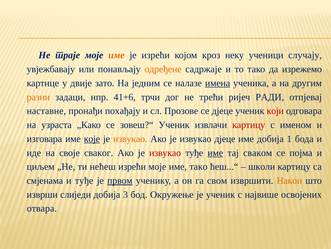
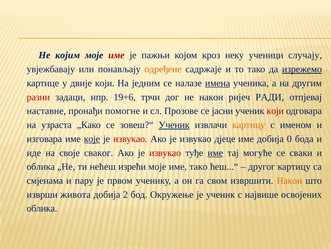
траје: траје -> којим
име at (116, 55) colour: orange -> red
је изрећи: изрећи -> пажњи
изрежемо underline: none -> present
двије зато: зато -> који
разни colour: orange -> red
41+6: 41+6 -> 19+6
не трећи: трећи -> након
похађају: похађају -> помогне
се дјеце: дјеце -> јасни
Ученик at (174, 125) underline: none -> present
картицу at (249, 125) colour: red -> orange
извукао at (130, 138) colour: orange -> red
1: 1 -> 0
сваком: сваком -> могуће
појма: појма -> сваки
циљем at (41, 166): циљем -> облика
школи: школи -> другог
и туђе: туђе -> пару
првом underline: present -> none
слиједи: слиједи -> живота
3: 3 -> 2
отвара at (42, 208): отвара -> облика
